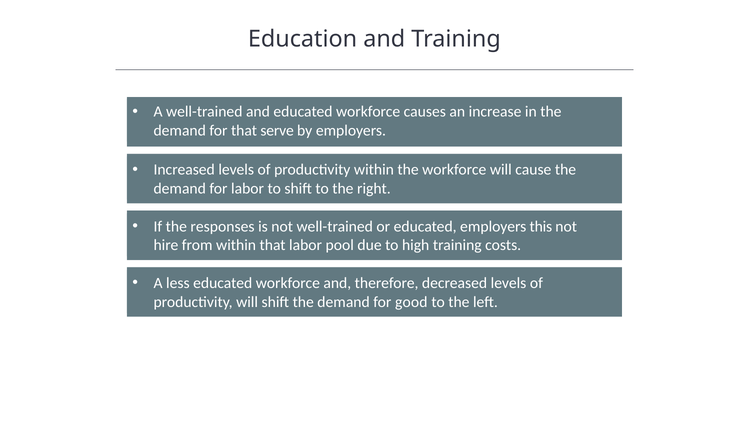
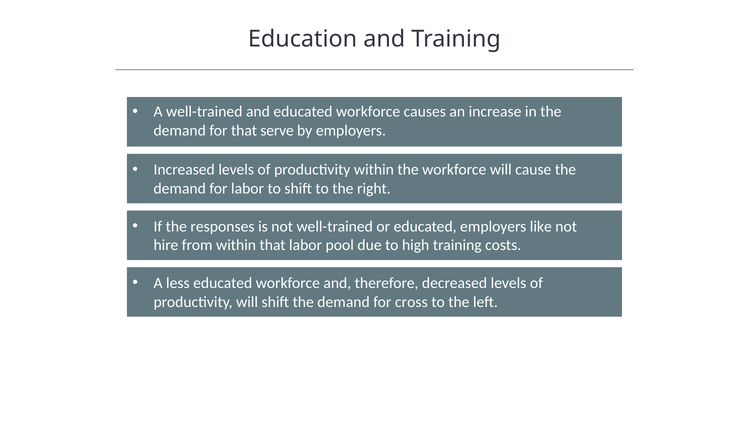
this: this -> like
good: good -> cross
